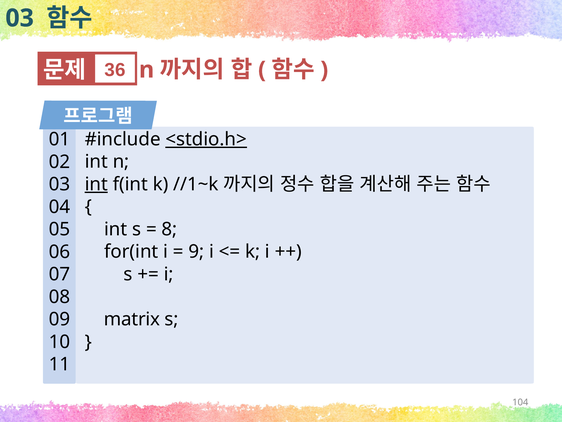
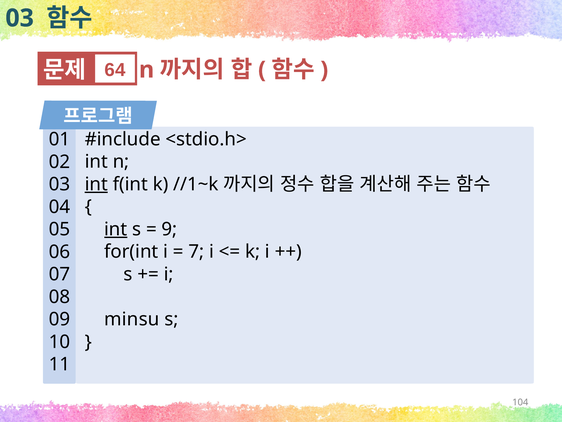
36: 36 -> 64
<stdio.h> underline: present -> none
int at (116, 229) underline: none -> present
8: 8 -> 9
9: 9 -> 7
matrix: matrix -> minsu
